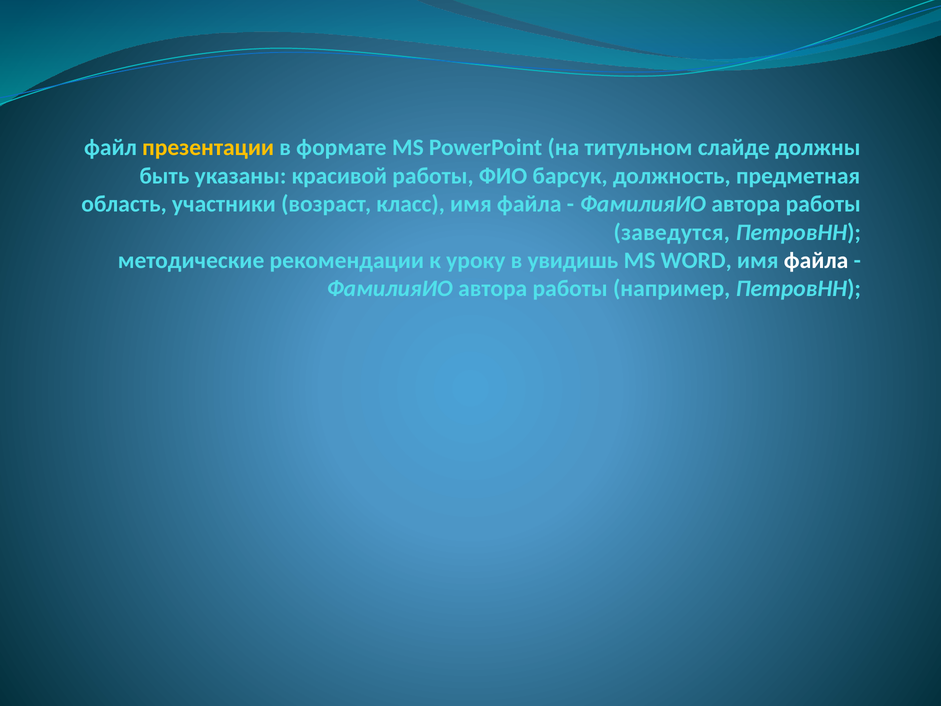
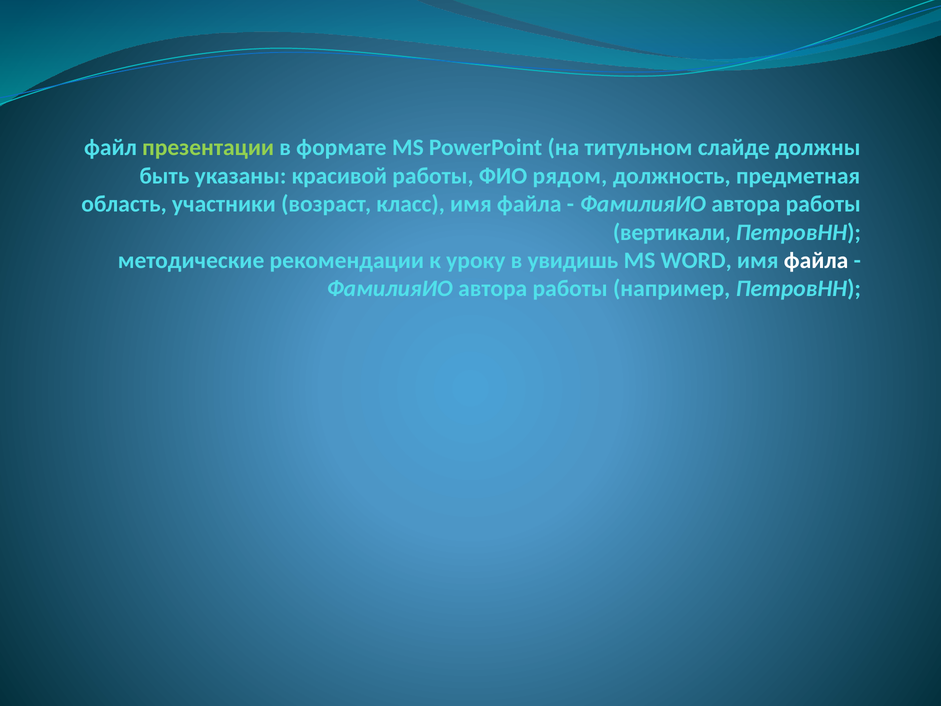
презентации colour: yellow -> light green
барсук: барсук -> рядом
заведутся: заведутся -> вертикали
